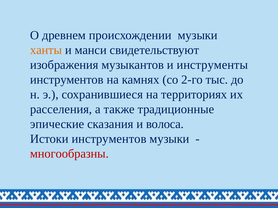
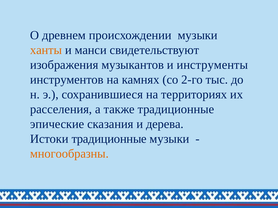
волоса: волоса -> дерева
Истоки инструментов: инструментов -> традиционные
многообразны colour: red -> orange
